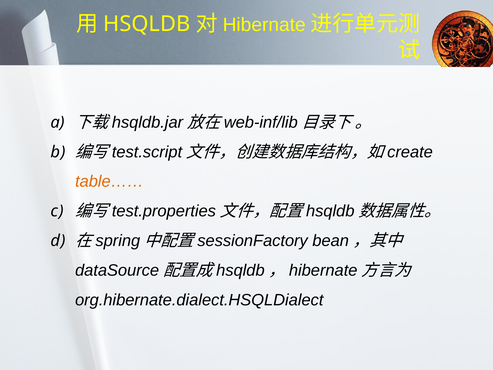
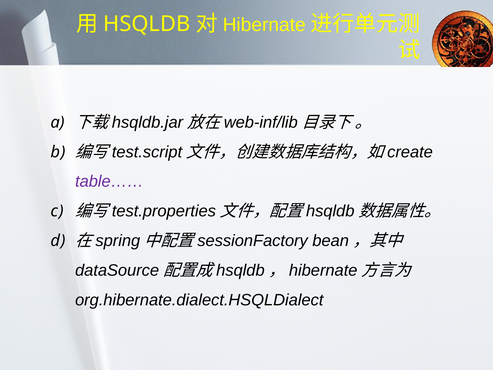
table…… colour: orange -> purple
